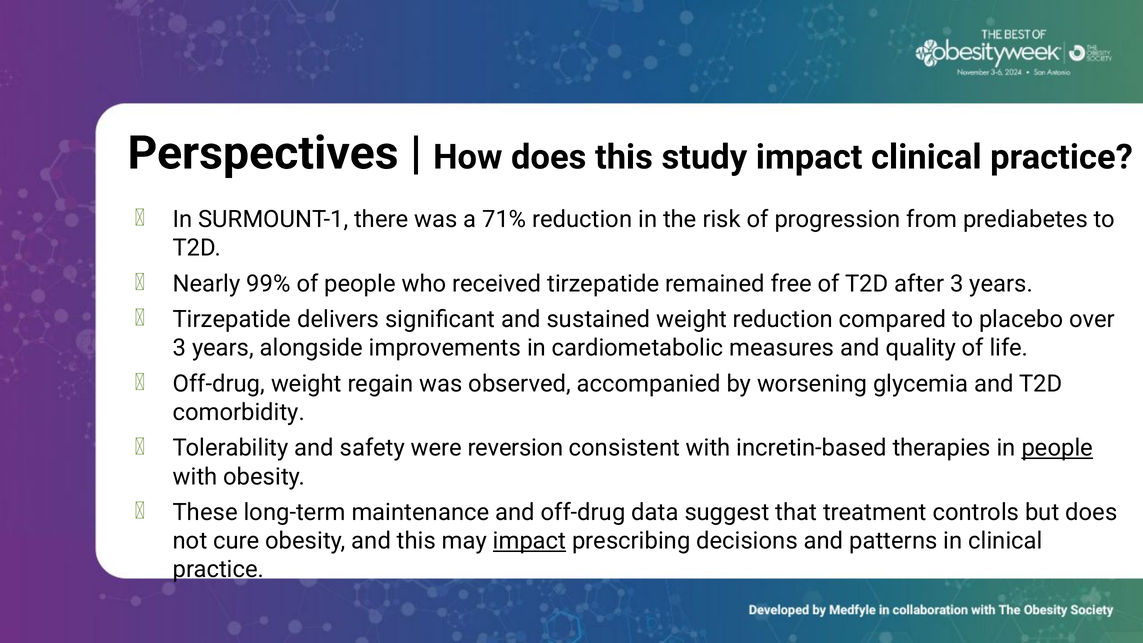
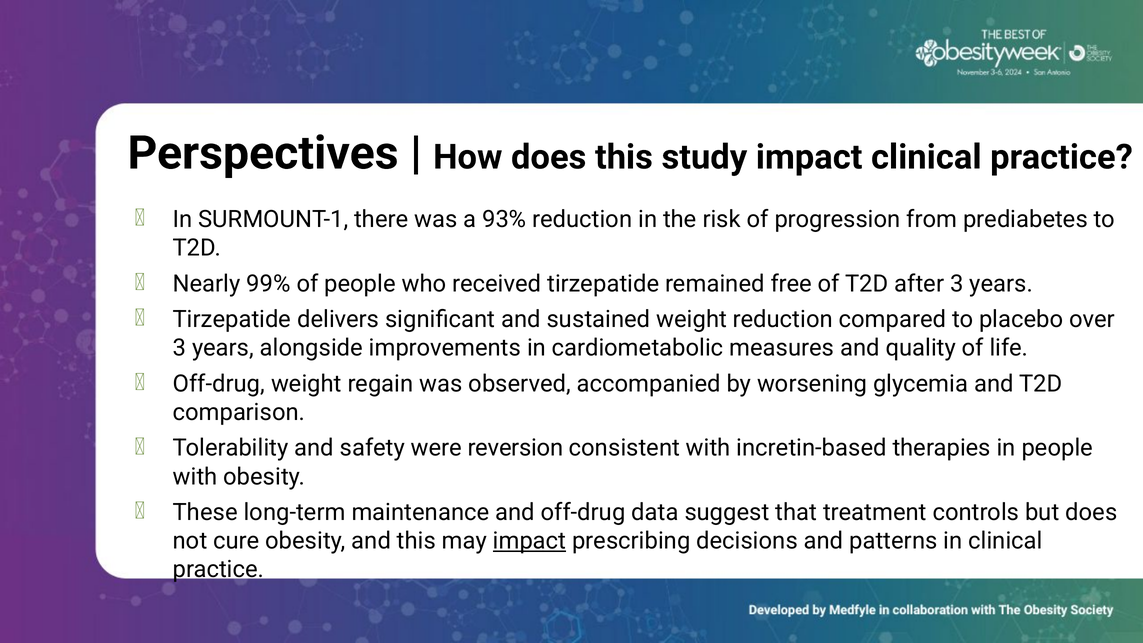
71%: 71% -> 93%
comorbidity: comorbidity -> comparison
people at (1057, 448) underline: present -> none
